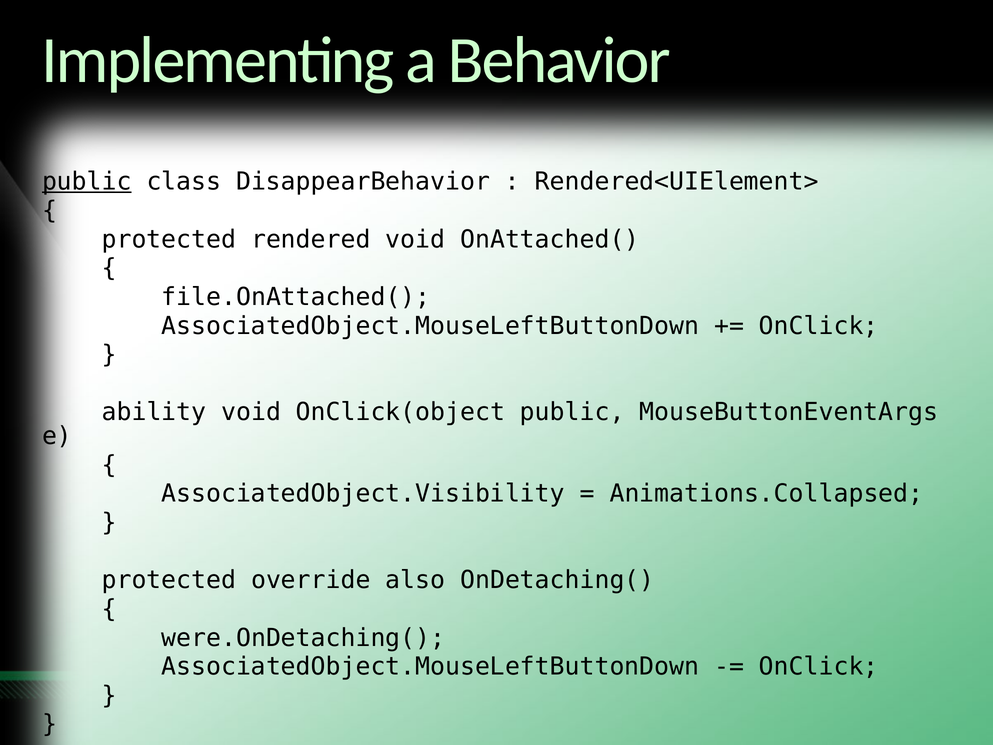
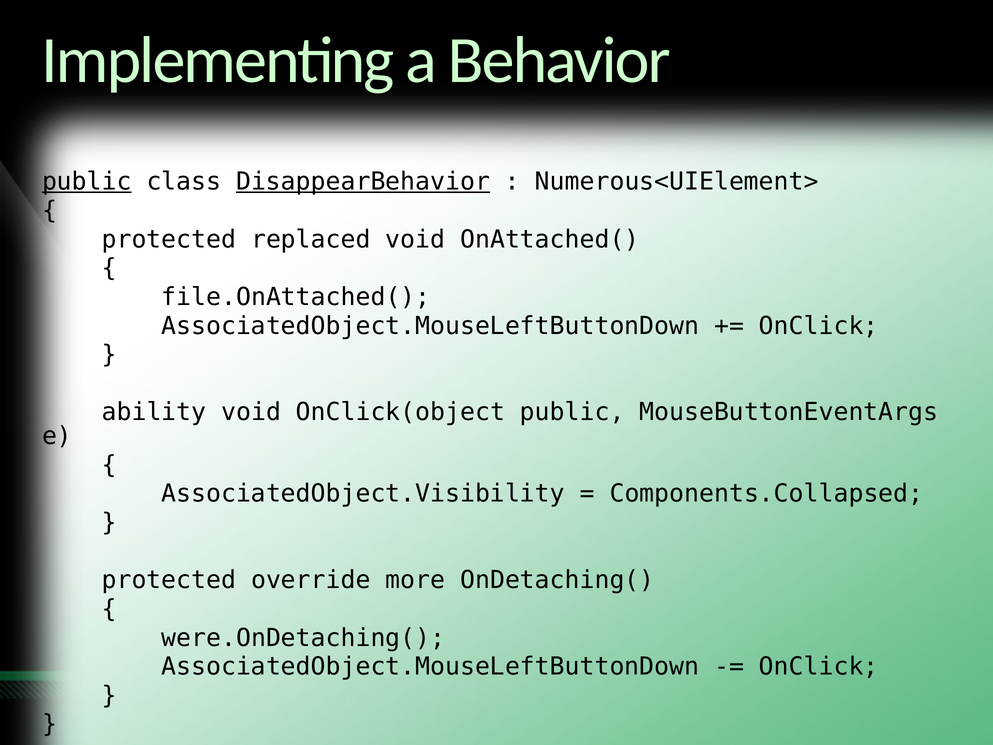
DisappearBehavior underline: none -> present
Rendered<UIElement>: Rendered<UIElement> -> Numerous<UIElement>
rendered: rendered -> replaced
Animations.Collapsed: Animations.Collapsed -> Components.Collapsed
also: also -> more
